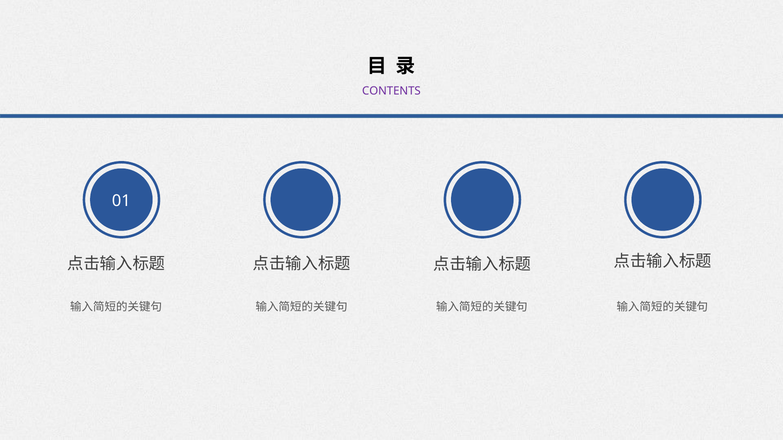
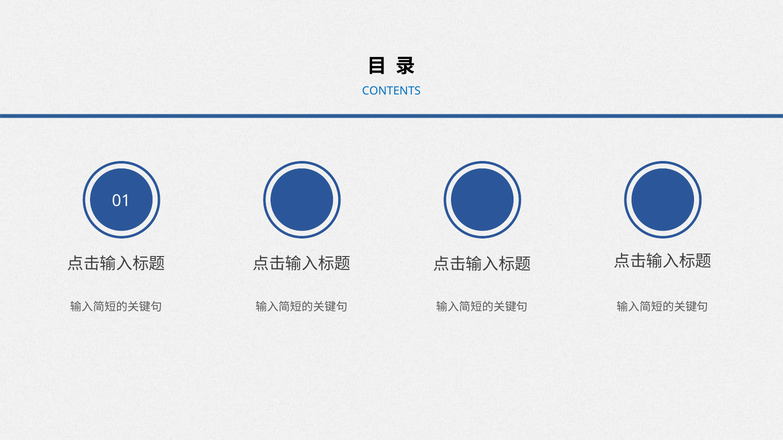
CONTENTS colour: purple -> blue
